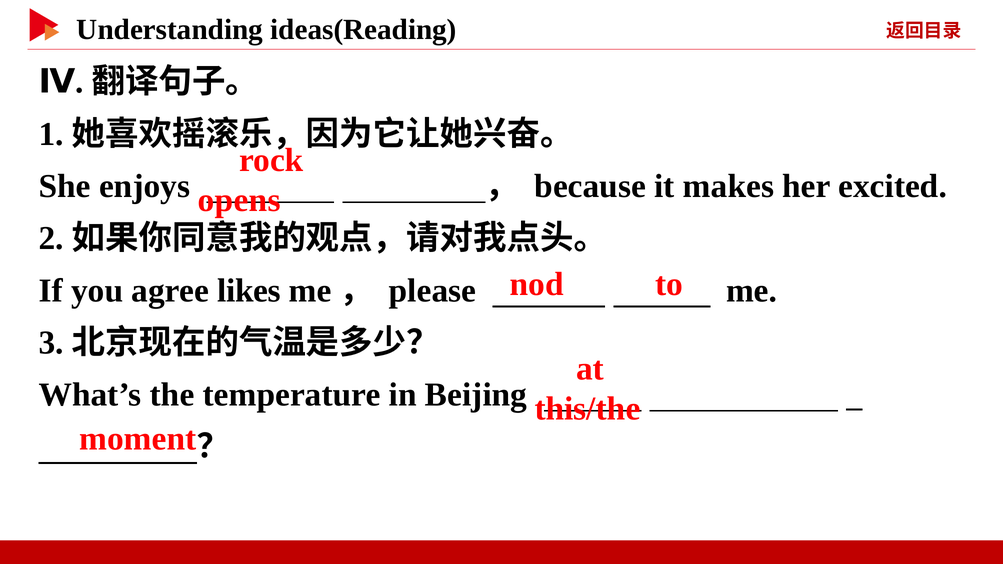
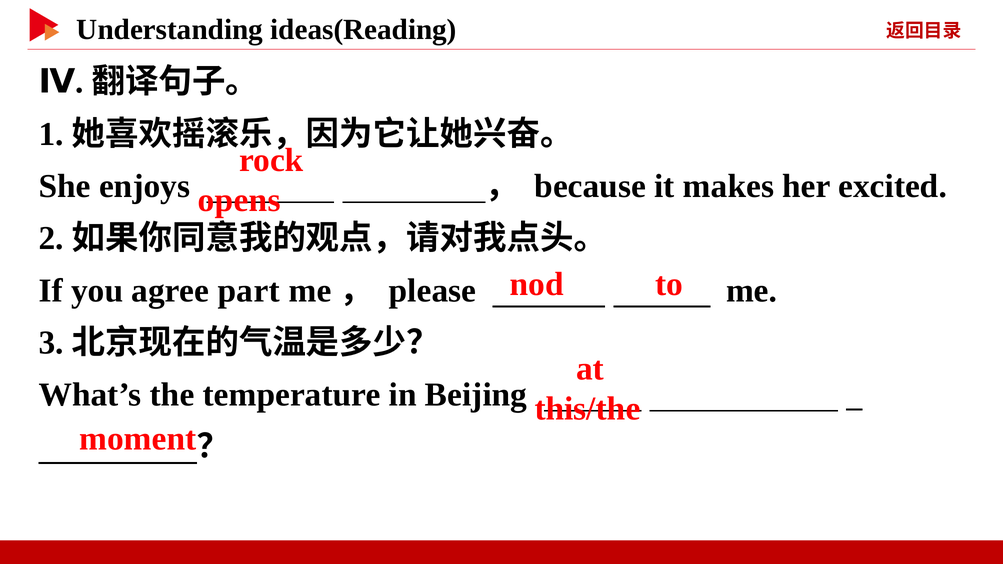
likes: likes -> part
